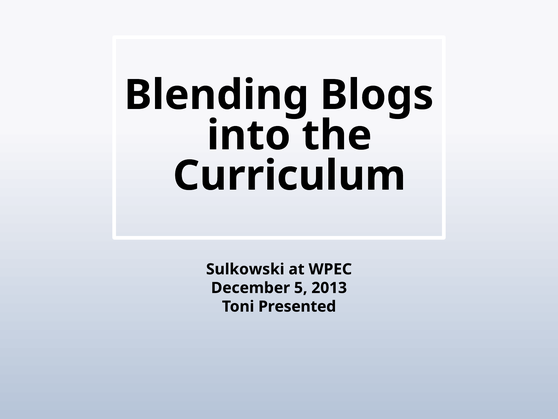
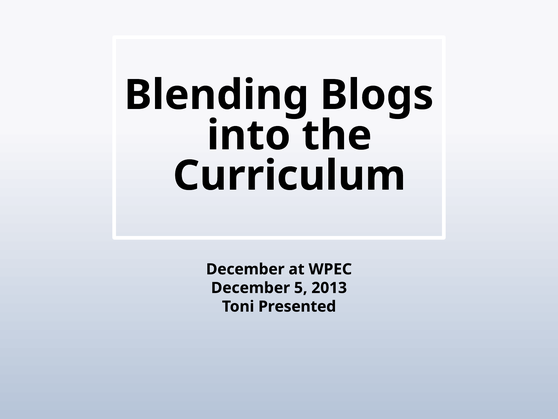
Sulkowski at (245, 269): Sulkowski -> December
